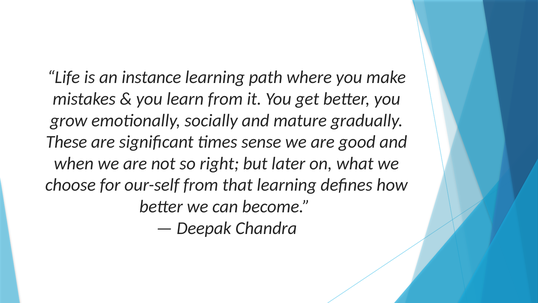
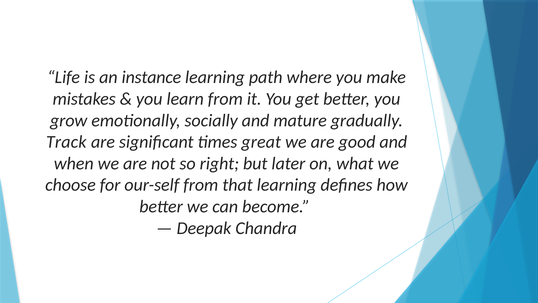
These: These -> Track
sense: sense -> great
